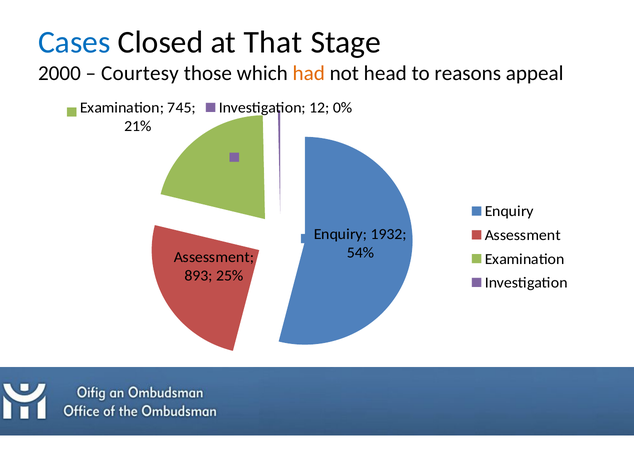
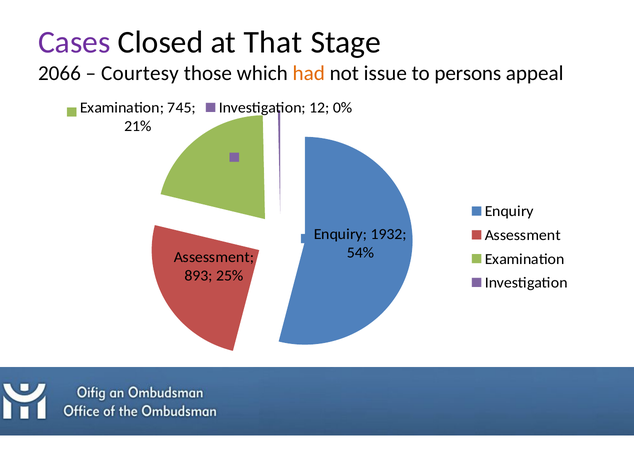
Cases colour: blue -> purple
2000: 2000 -> 2066
head: head -> issue
reasons: reasons -> persons
